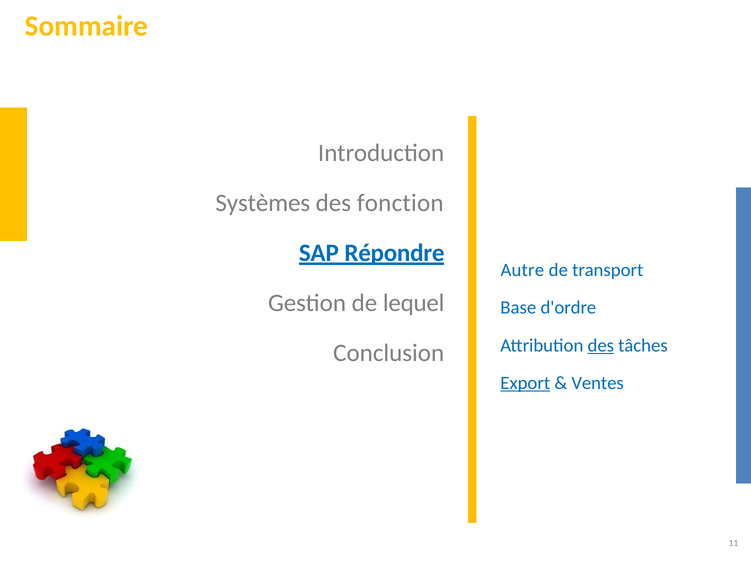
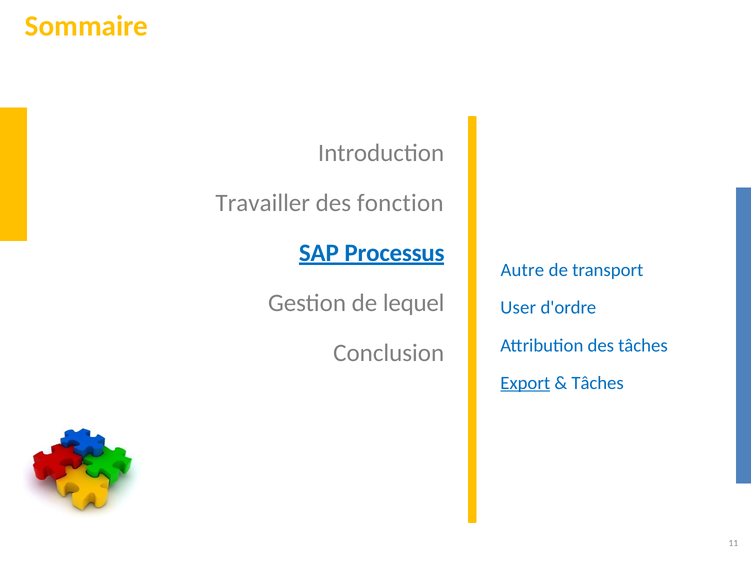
Systèmes: Systèmes -> Travailler
Répondre: Répondre -> Processus
Base: Base -> User
des at (601, 345) underline: present -> none
Ventes at (598, 383): Ventes -> Tâches
